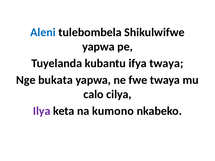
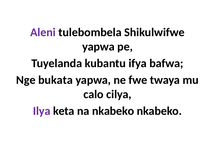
Aleni colour: blue -> purple
ifya twaya: twaya -> bafwa
na kumono: kumono -> nkabeko
